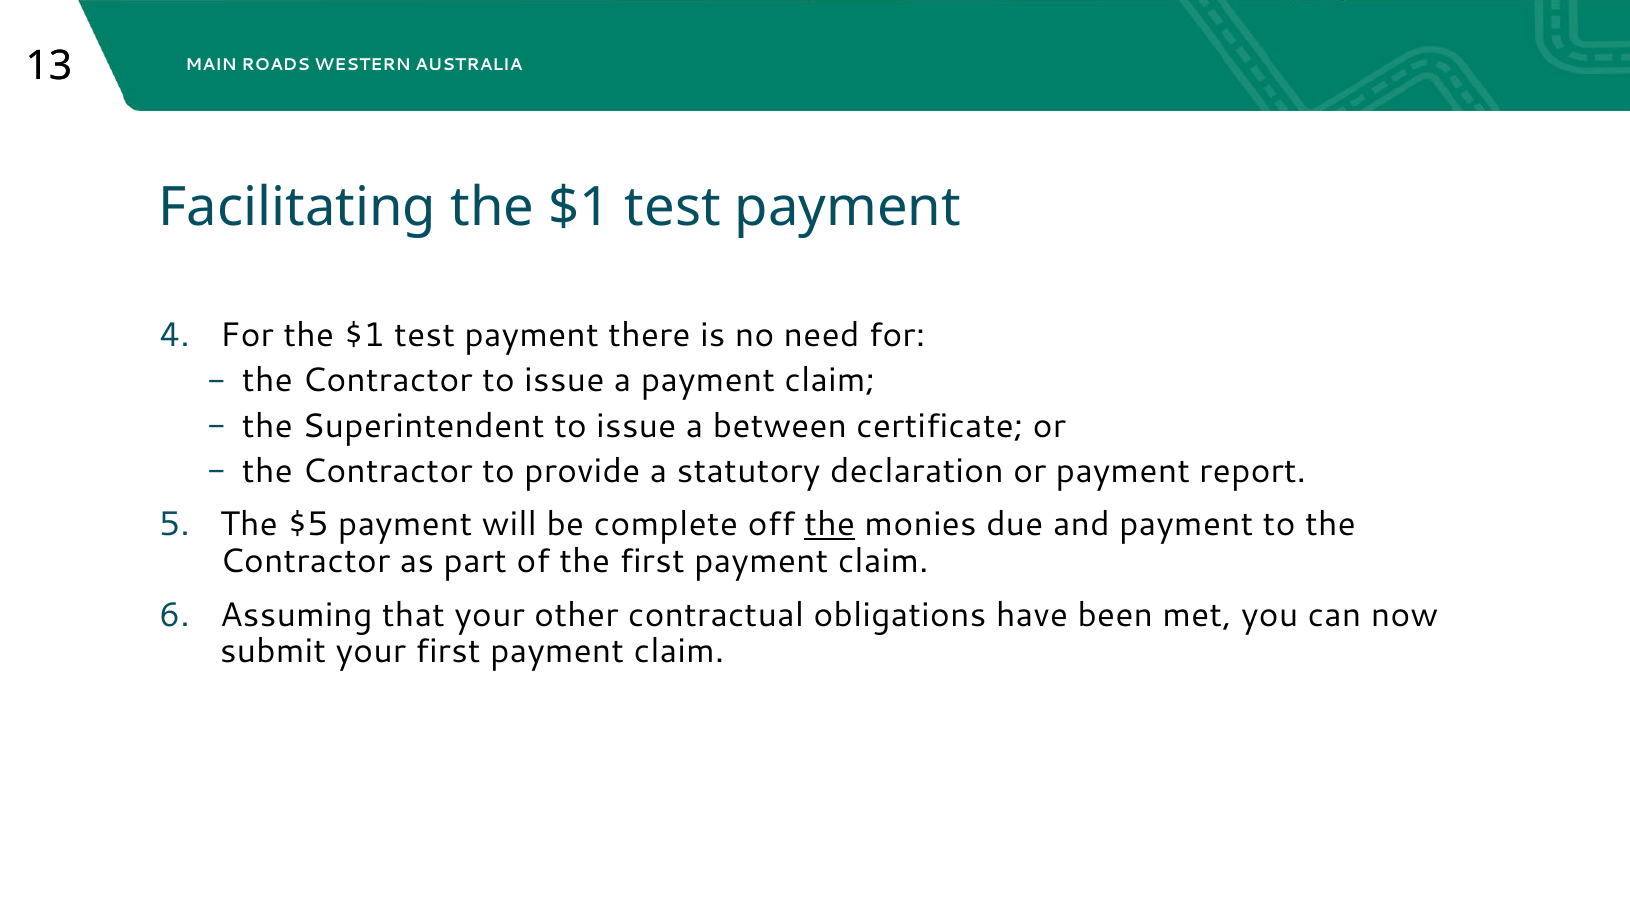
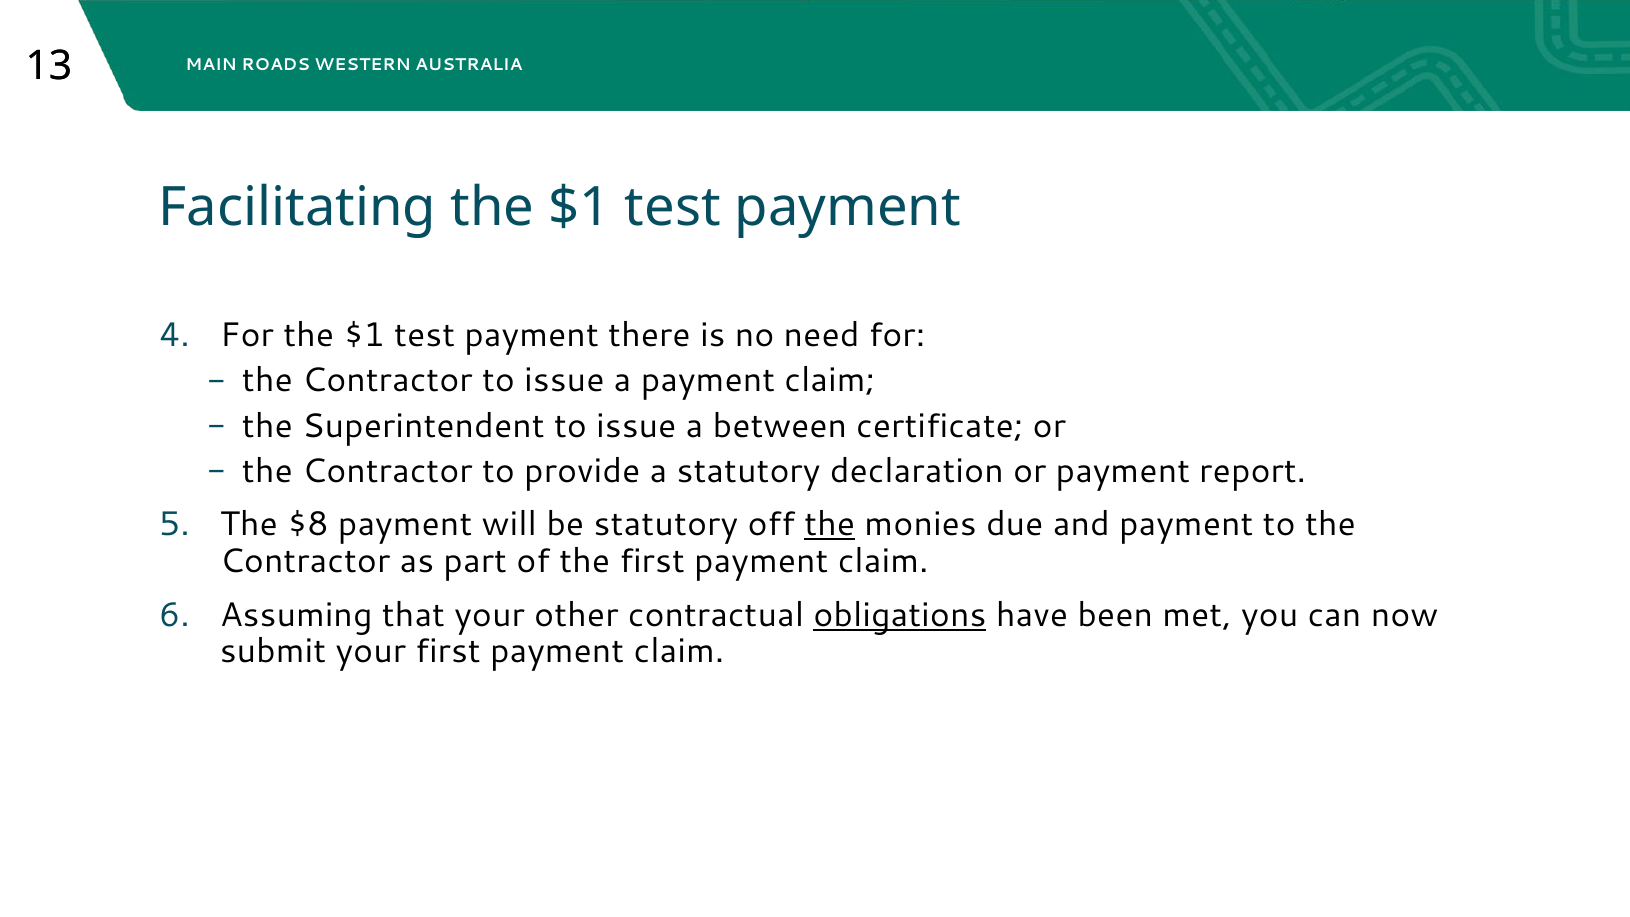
$5: $5 -> $8
be complete: complete -> statutory
obligations underline: none -> present
